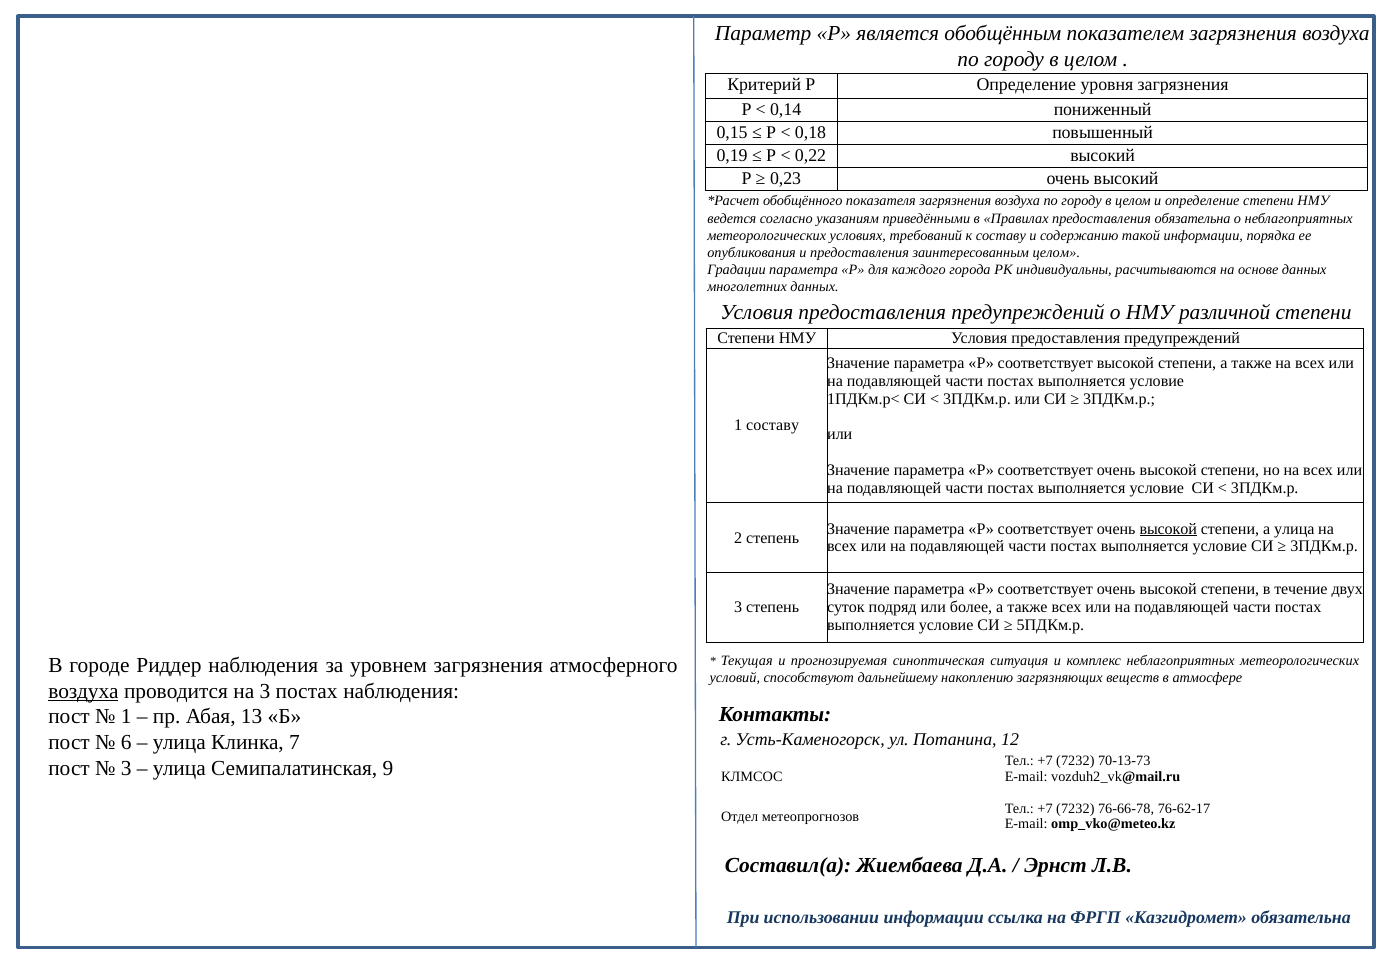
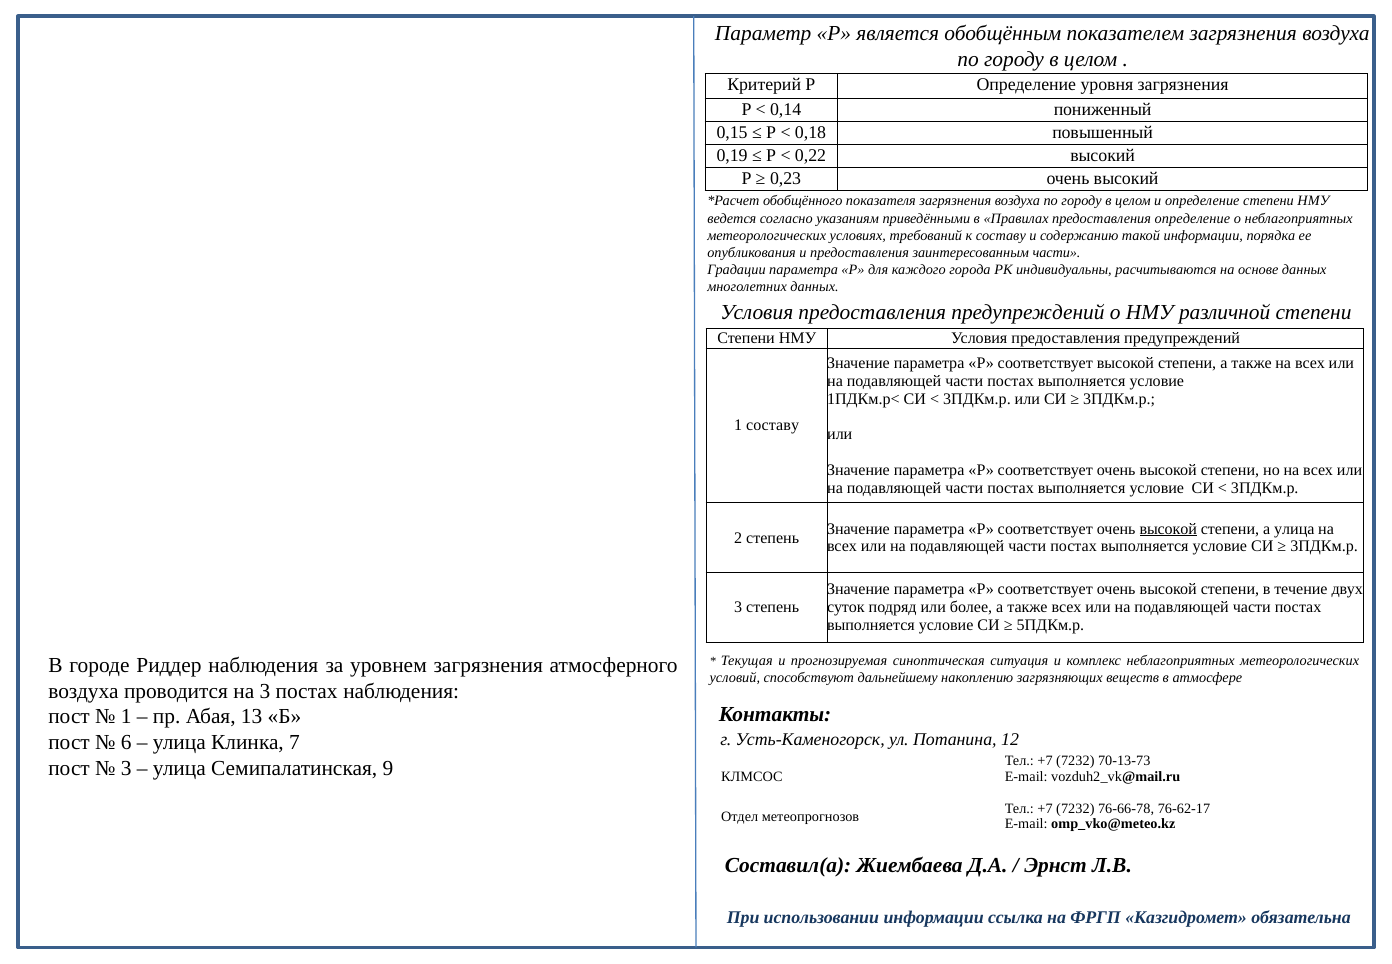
предоставления обязательна: обязательна -> определение
заинтересованным целом: целом -> части
воздуха at (83, 691) underline: present -> none
